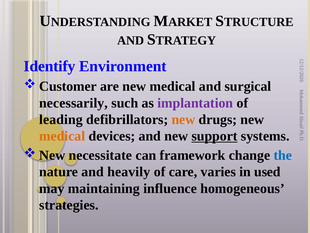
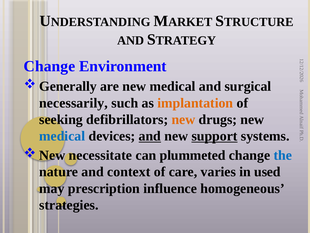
Identify at (50, 66): Identify -> Change
Customer: Customer -> Generally
implantation colour: purple -> orange
leading: leading -> seeking
medical at (62, 136) colour: orange -> blue
and at (150, 136) underline: none -> present
framework: framework -> plummeted
heavily: heavily -> context
maintaining: maintaining -> prescription
